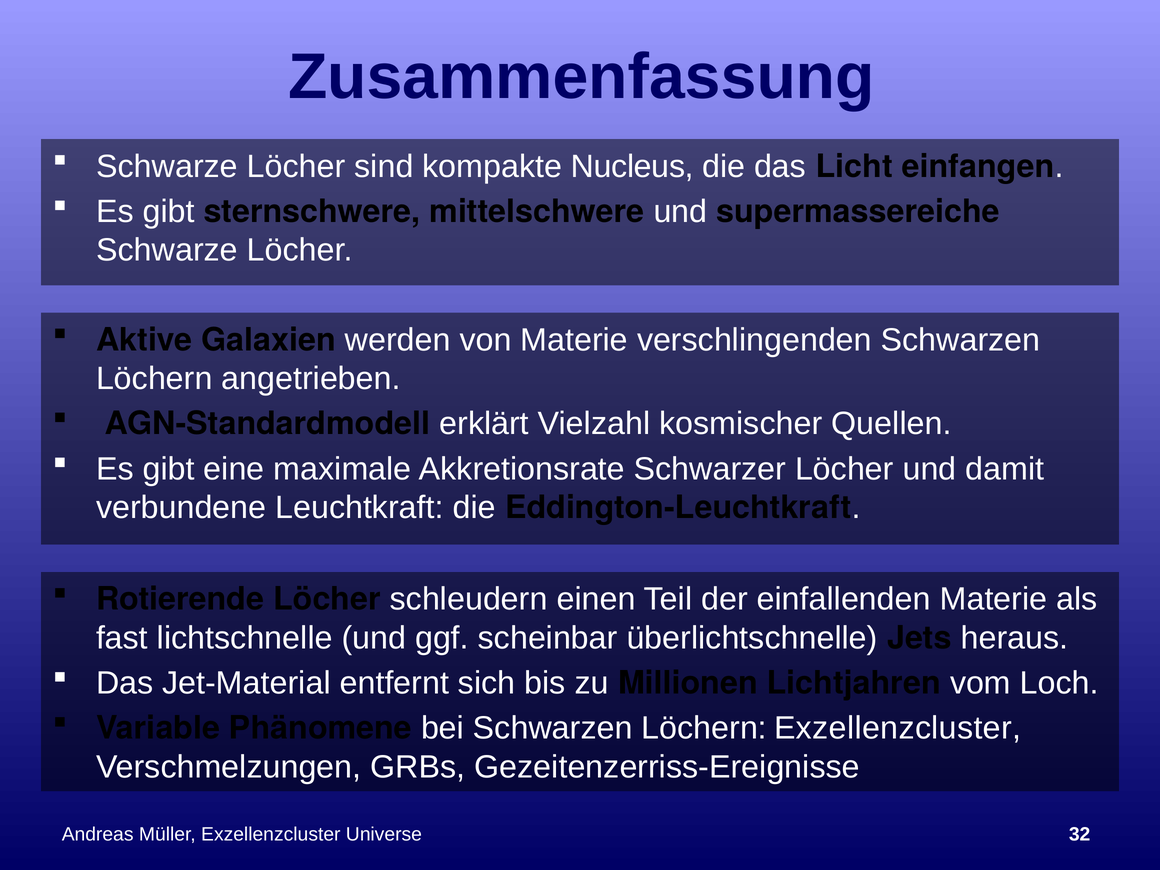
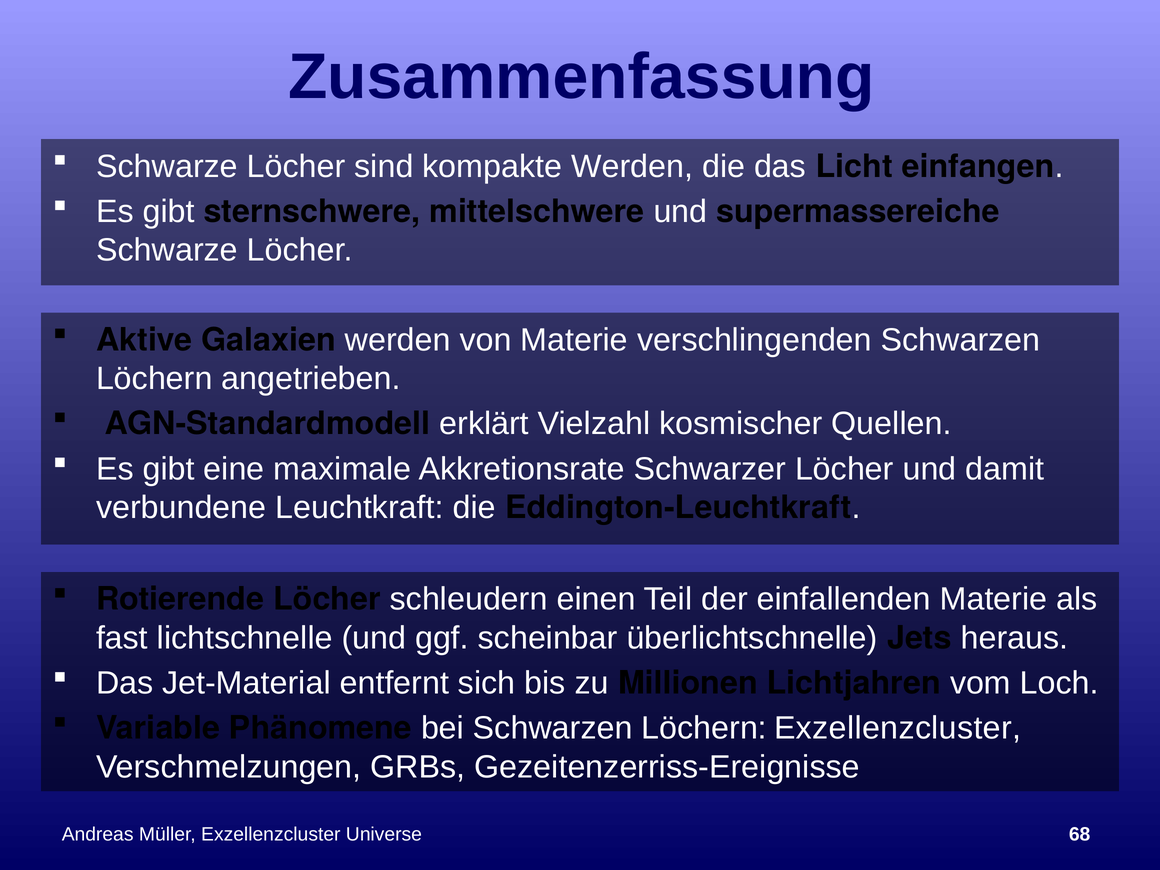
kompakte Nucleus: Nucleus -> Werden
32: 32 -> 68
